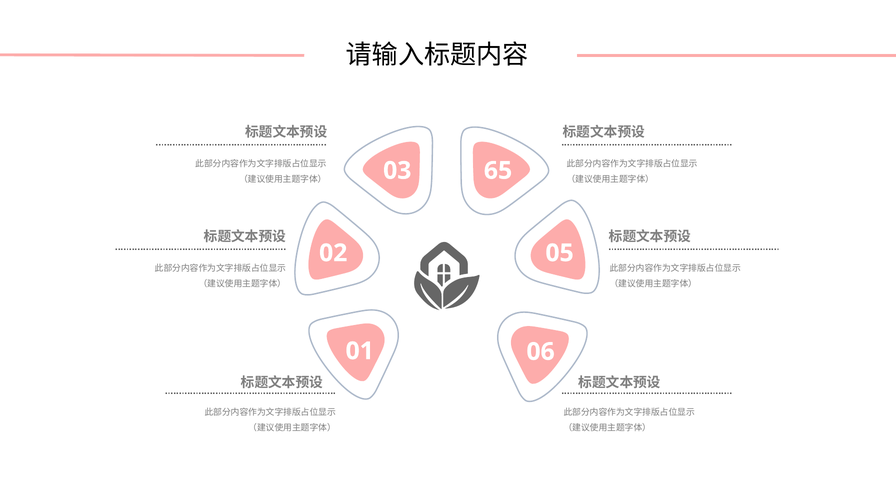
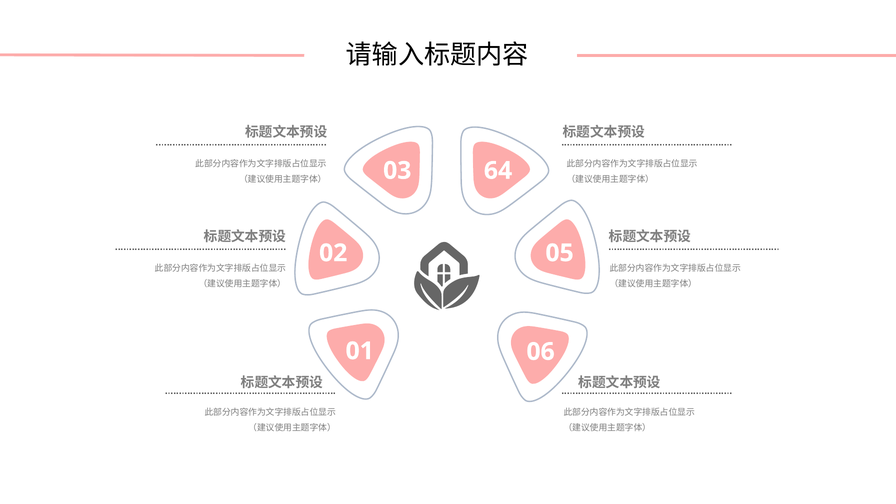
65: 65 -> 64
